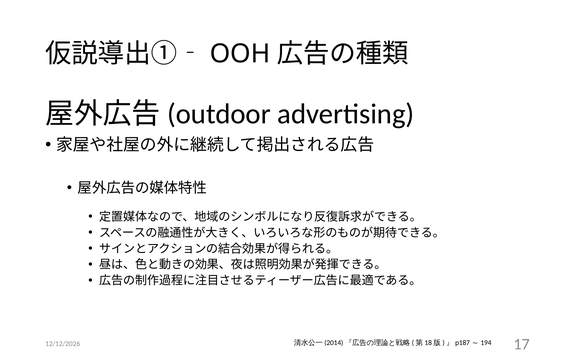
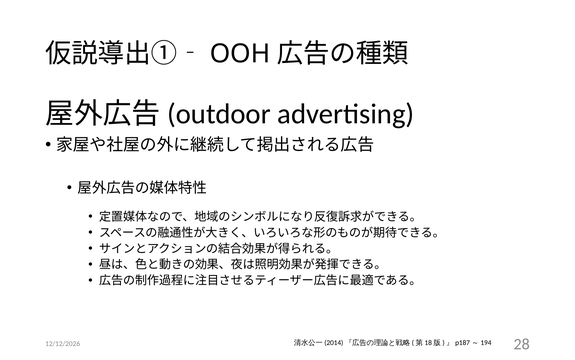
17: 17 -> 28
